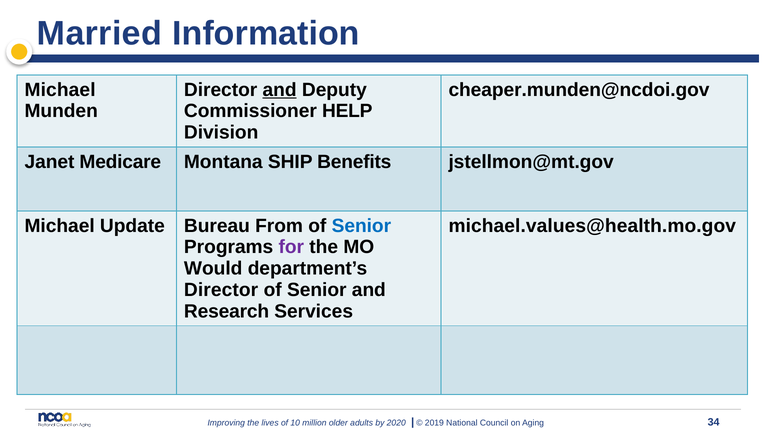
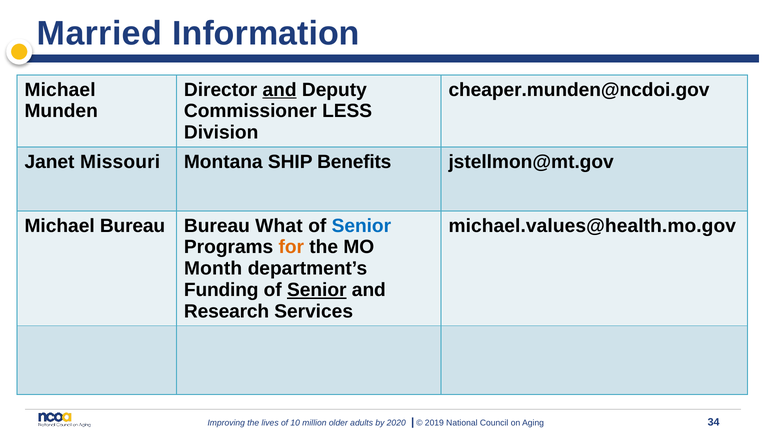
HELP: HELP -> LESS
Medicare: Medicare -> Missouri
Michael Update: Update -> Bureau
From: From -> What
for colour: purple -> orange
Would: Would -> Month
Director at (221, 290): Director -> Funding
Senior at (317, 290) underline: none -> present
